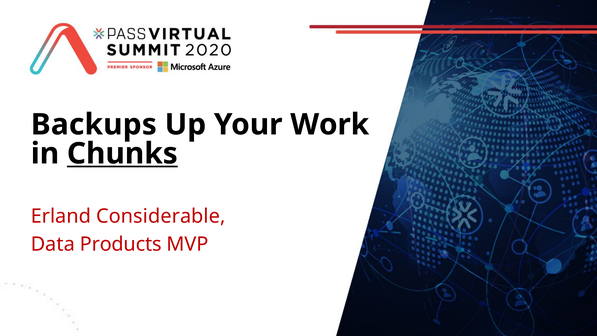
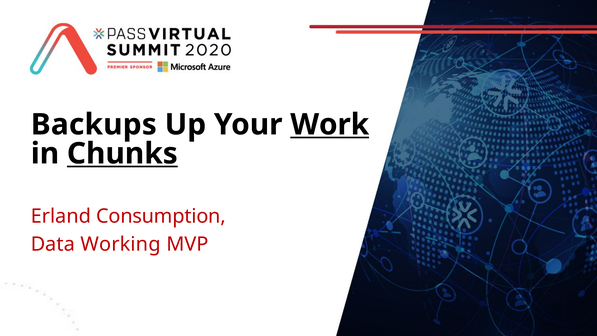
Work underline: none -> present
Considerable: Considerable -> Consumption
Products: Products -> Working
